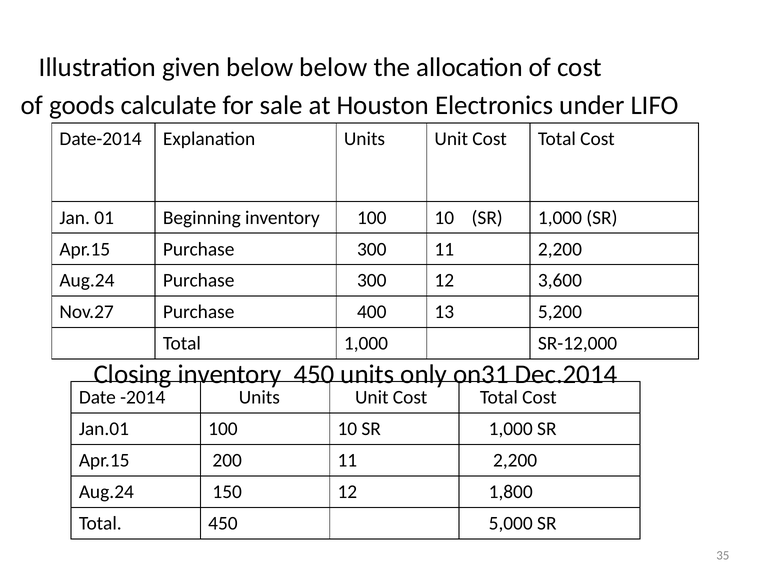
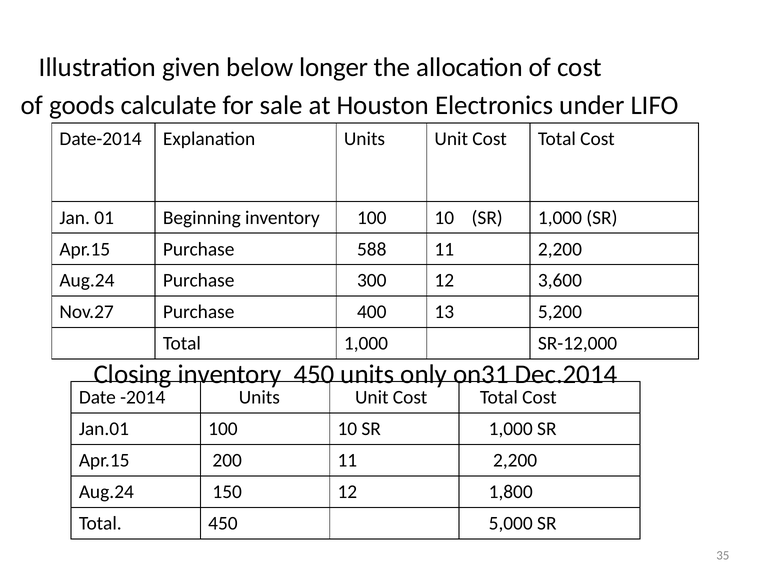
below below: below -> longer
Apr.15 Purchase 300: 300 -> 588
